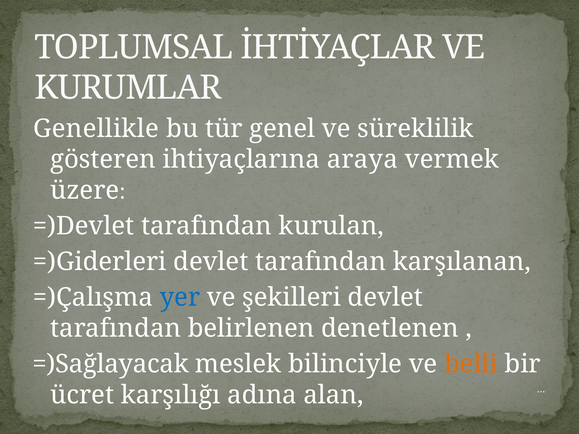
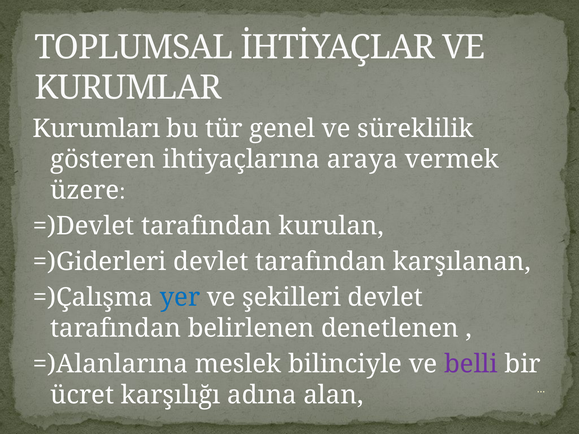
Genellikle: Genellikle -> Kurumları
=)Sağlayacak: =)Sağlayacak -> =)Alanlarına
belli colour: orange -> purple
